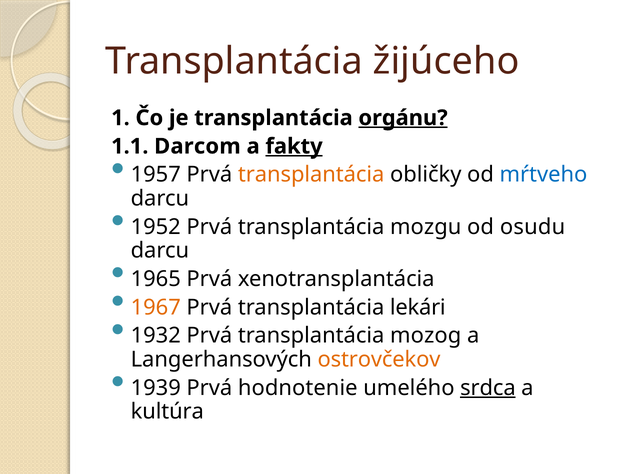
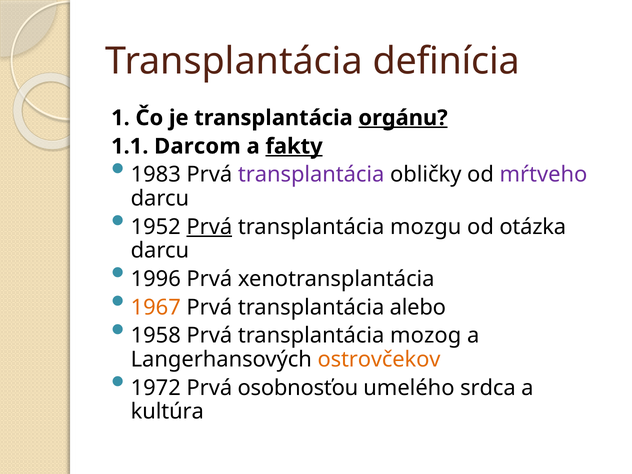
žijúceho: žijúceho -> definícia
1957: 1957 -> 1983
transplantácia at (311, 175) colour: orange -> purple
mŕtveho colour: blue -> purple
Prvá at (209, 227) underline: none -> present
osudu: osudu -> otázka
1965: 1965 -> 1996
lekári: lekári -> alebo
1932: 1932 -> 1958
1939: 1939 -> 1972
hodnotenie: hodnotenie -> osobnosťou
srdca underline: present -> none
